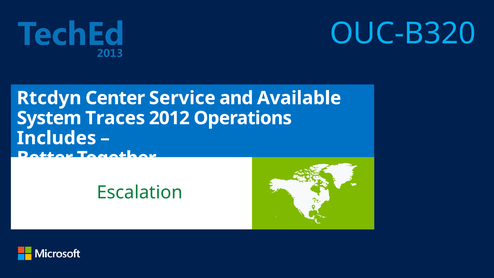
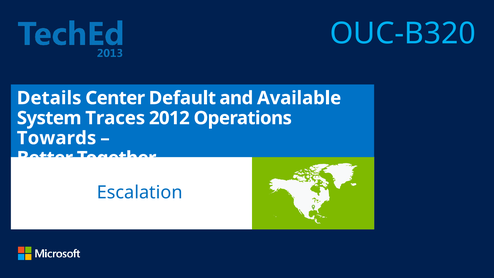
Rtcdyn: Rtcdyn -> Details
Service: Service -> Default
Includes: Includes -> Towards
Escalation colour: green -> blue
